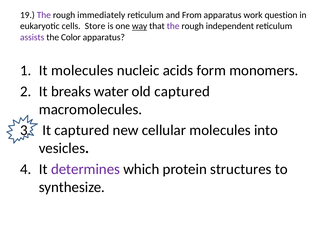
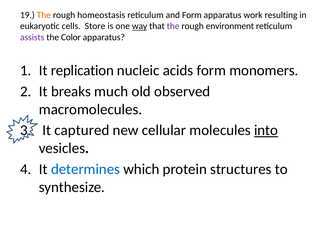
The at (44, 15) colour: purple -> orange
immediately: immediately -> homeostasis
and From: From -> Form
question: question -> resulting
independent: independent -> environment
It molecules: molecules -> replication
water: water -> much
old captured: captured -> observed
into underline: none -> present
determines colour: purple -> blue
